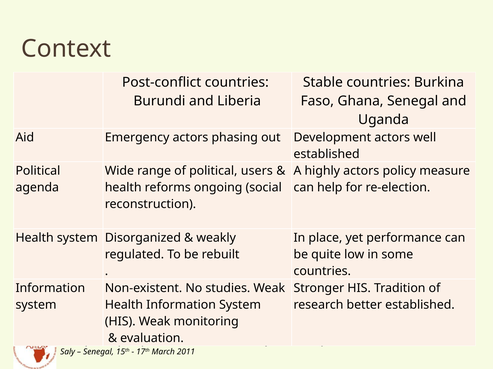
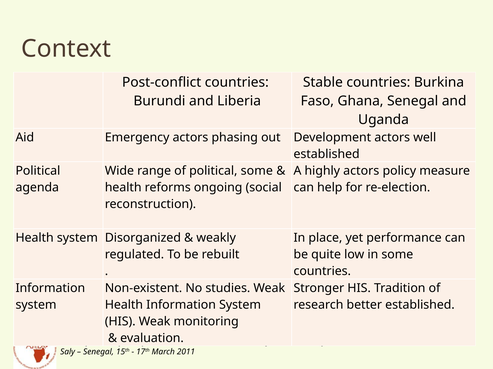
political users: users -> some
